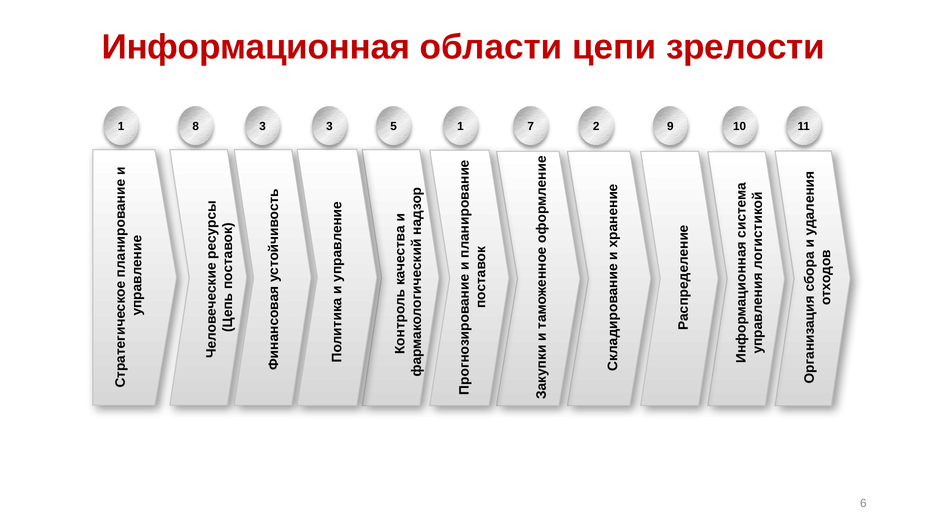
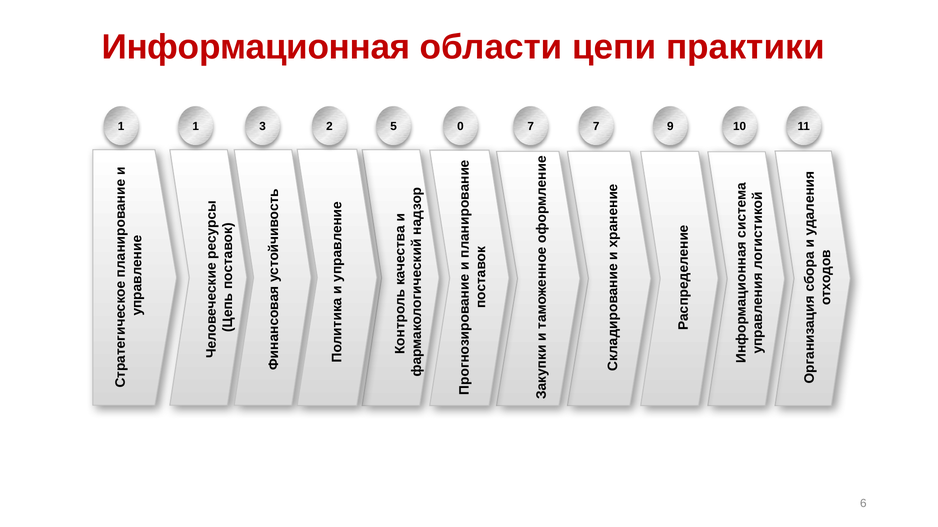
зрелости: зрелости -> практики
1 8: 8 -> 1
3 3: 3 -> 2
5 1: 1 -> 0
7 2: 2 -> 7
